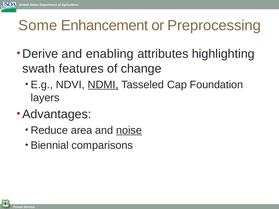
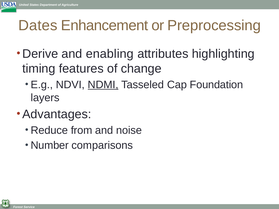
Some: Some -> Dates
swath: swath -> timing
area: area -> from
noise underline: present -> none
Biennial: Biennial -> Number
